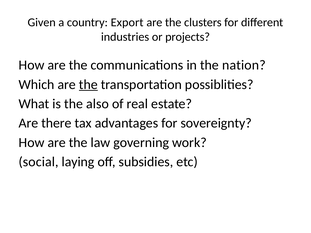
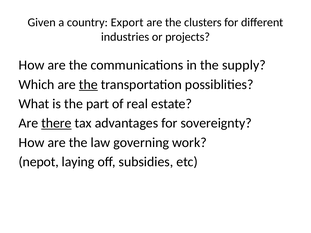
nation: nation -> supply
also: also -> part
there underline: none -> present
social: social -> nepot
